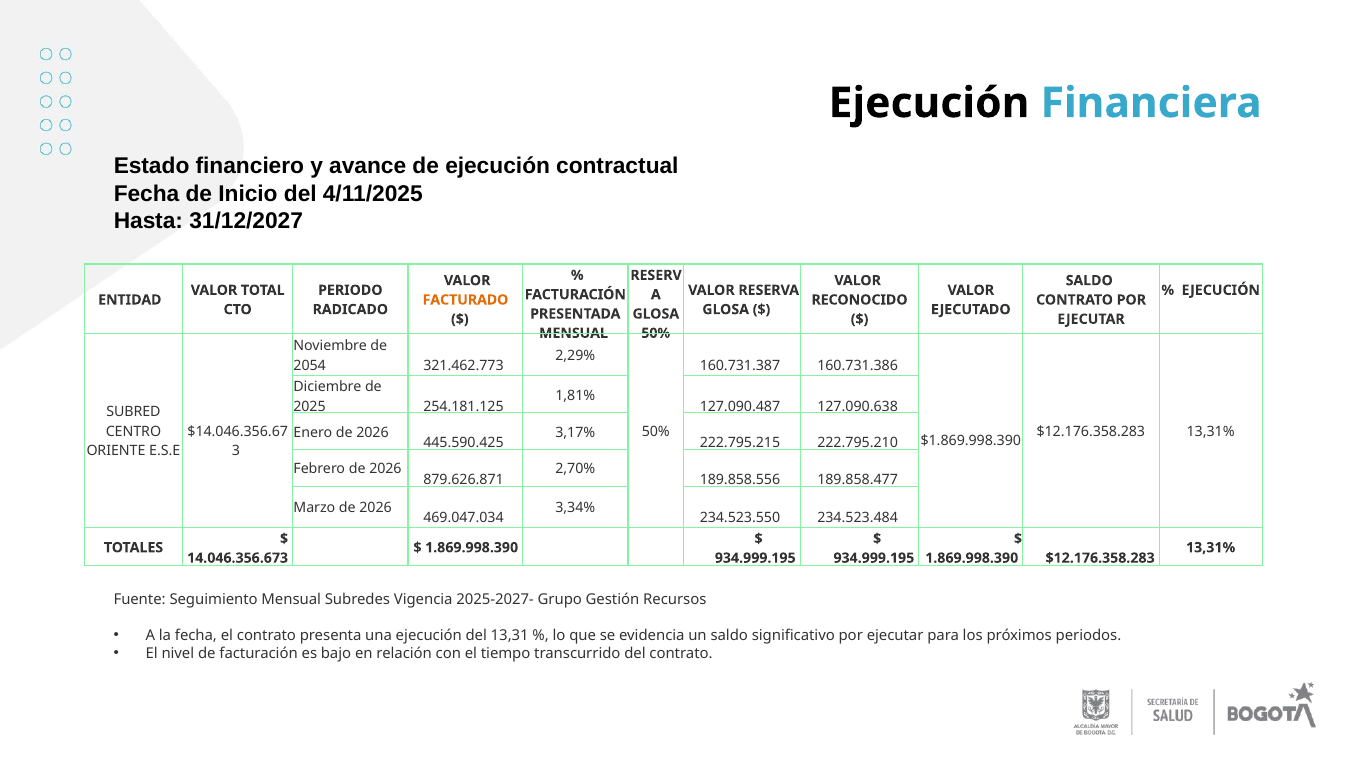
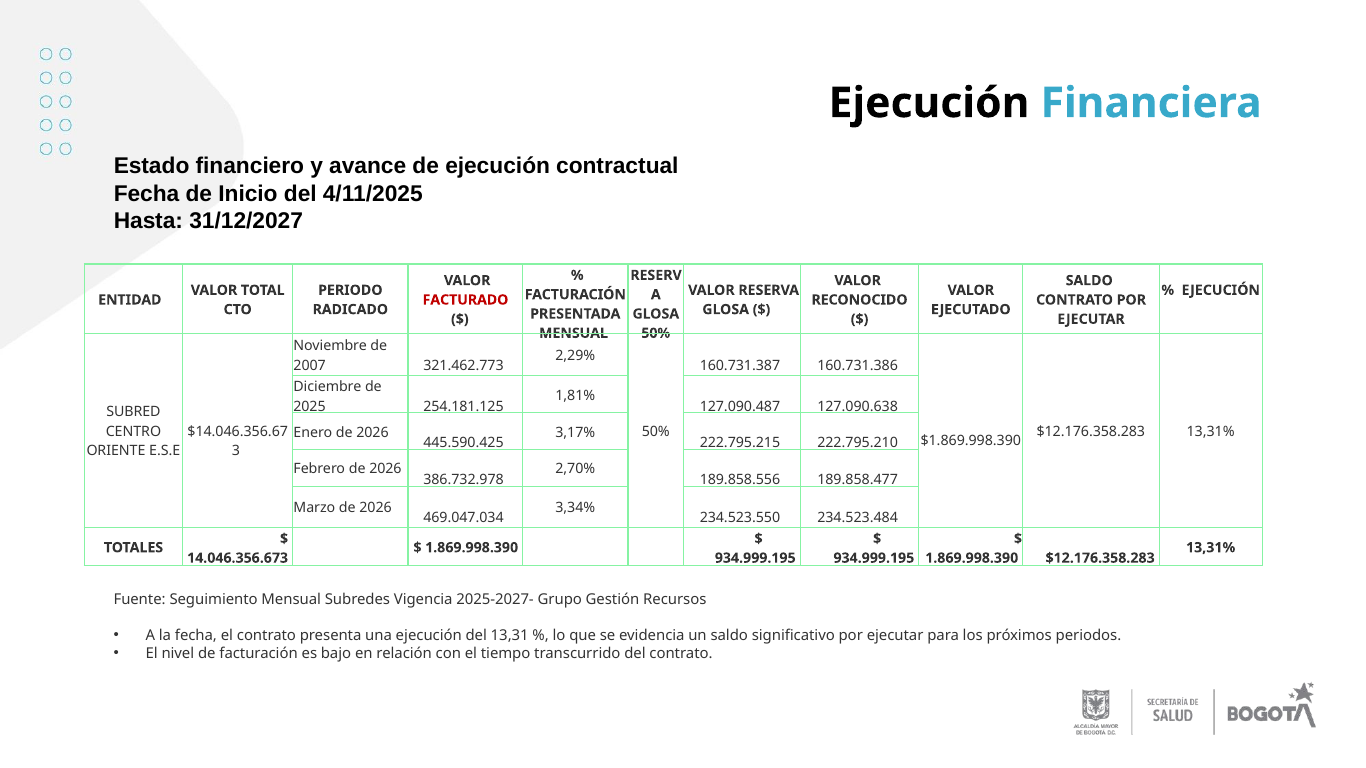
FACTURADO colour: orange -> red
2054: 2054 -> 2007
879.626.871: 879.626.871 -> 386.732.978
